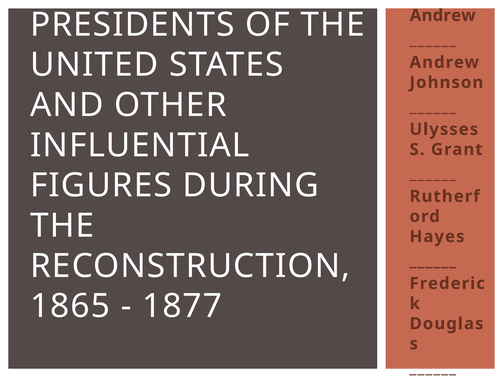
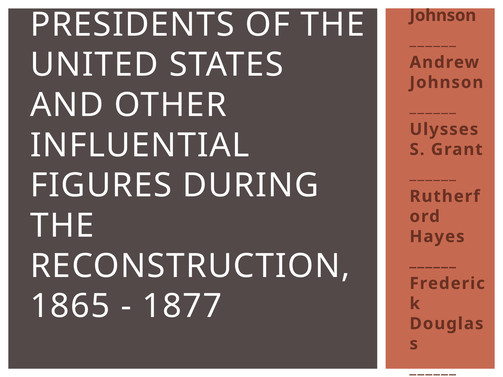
Andrew at (443, 15): Andrew -> Johnson
